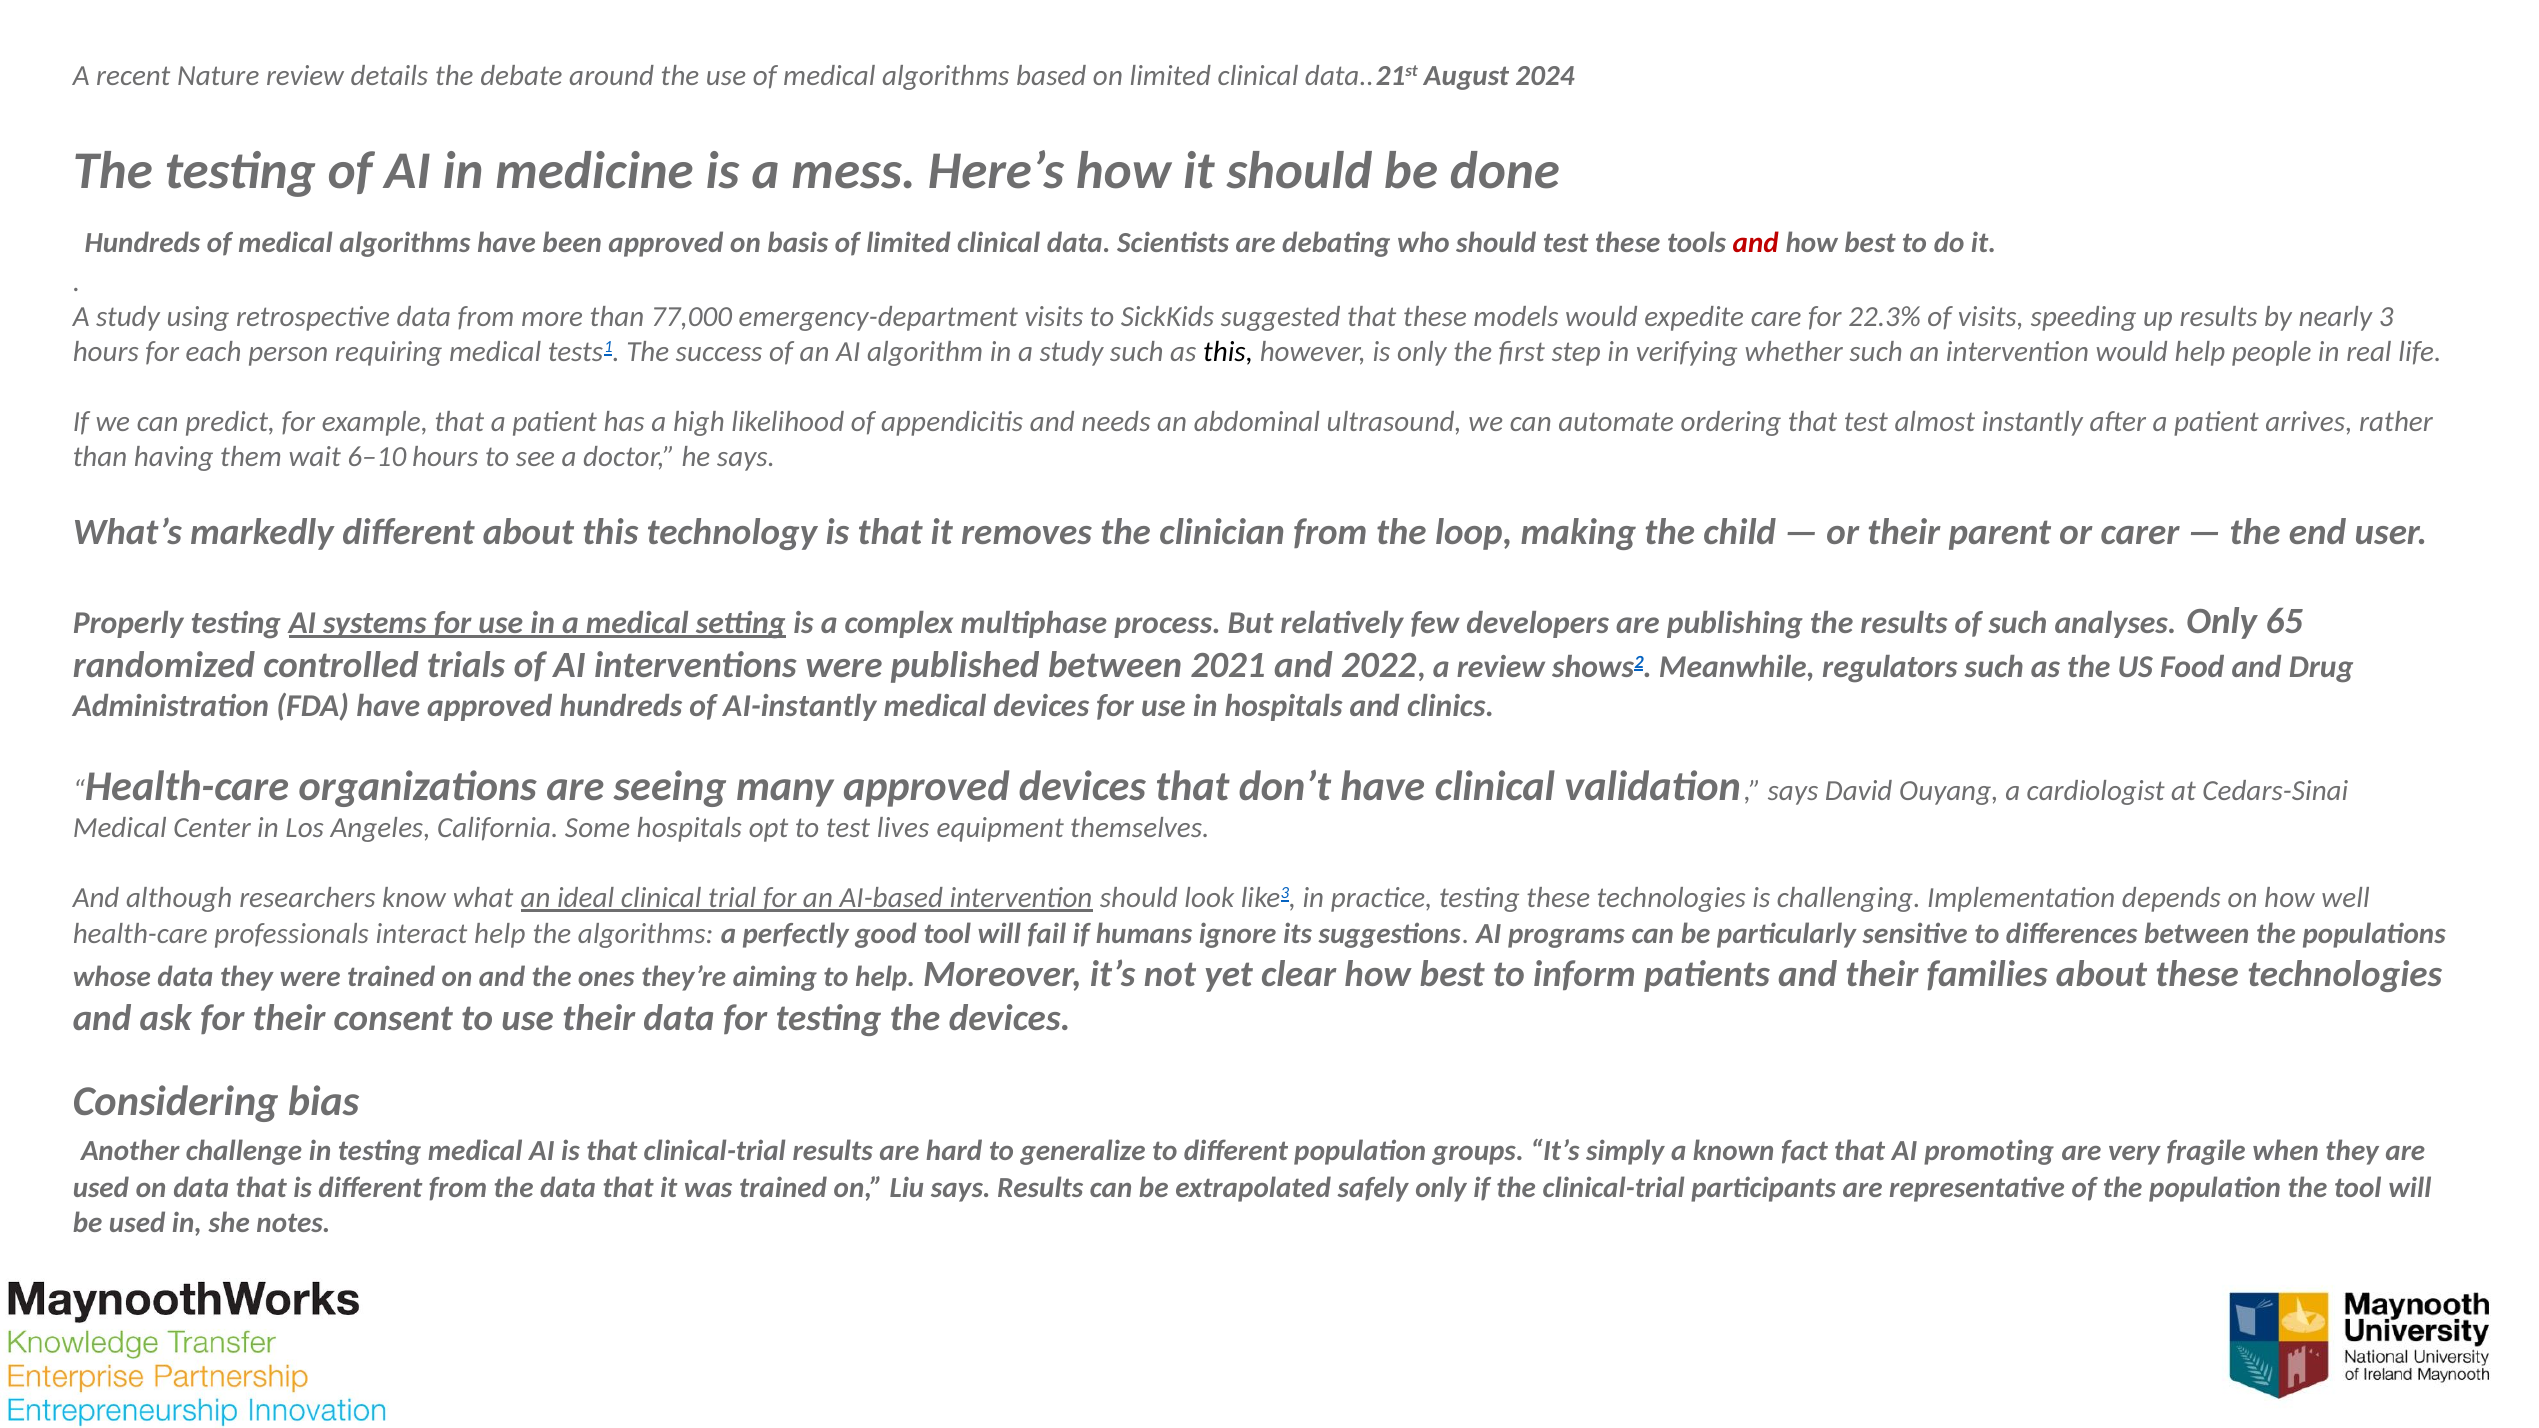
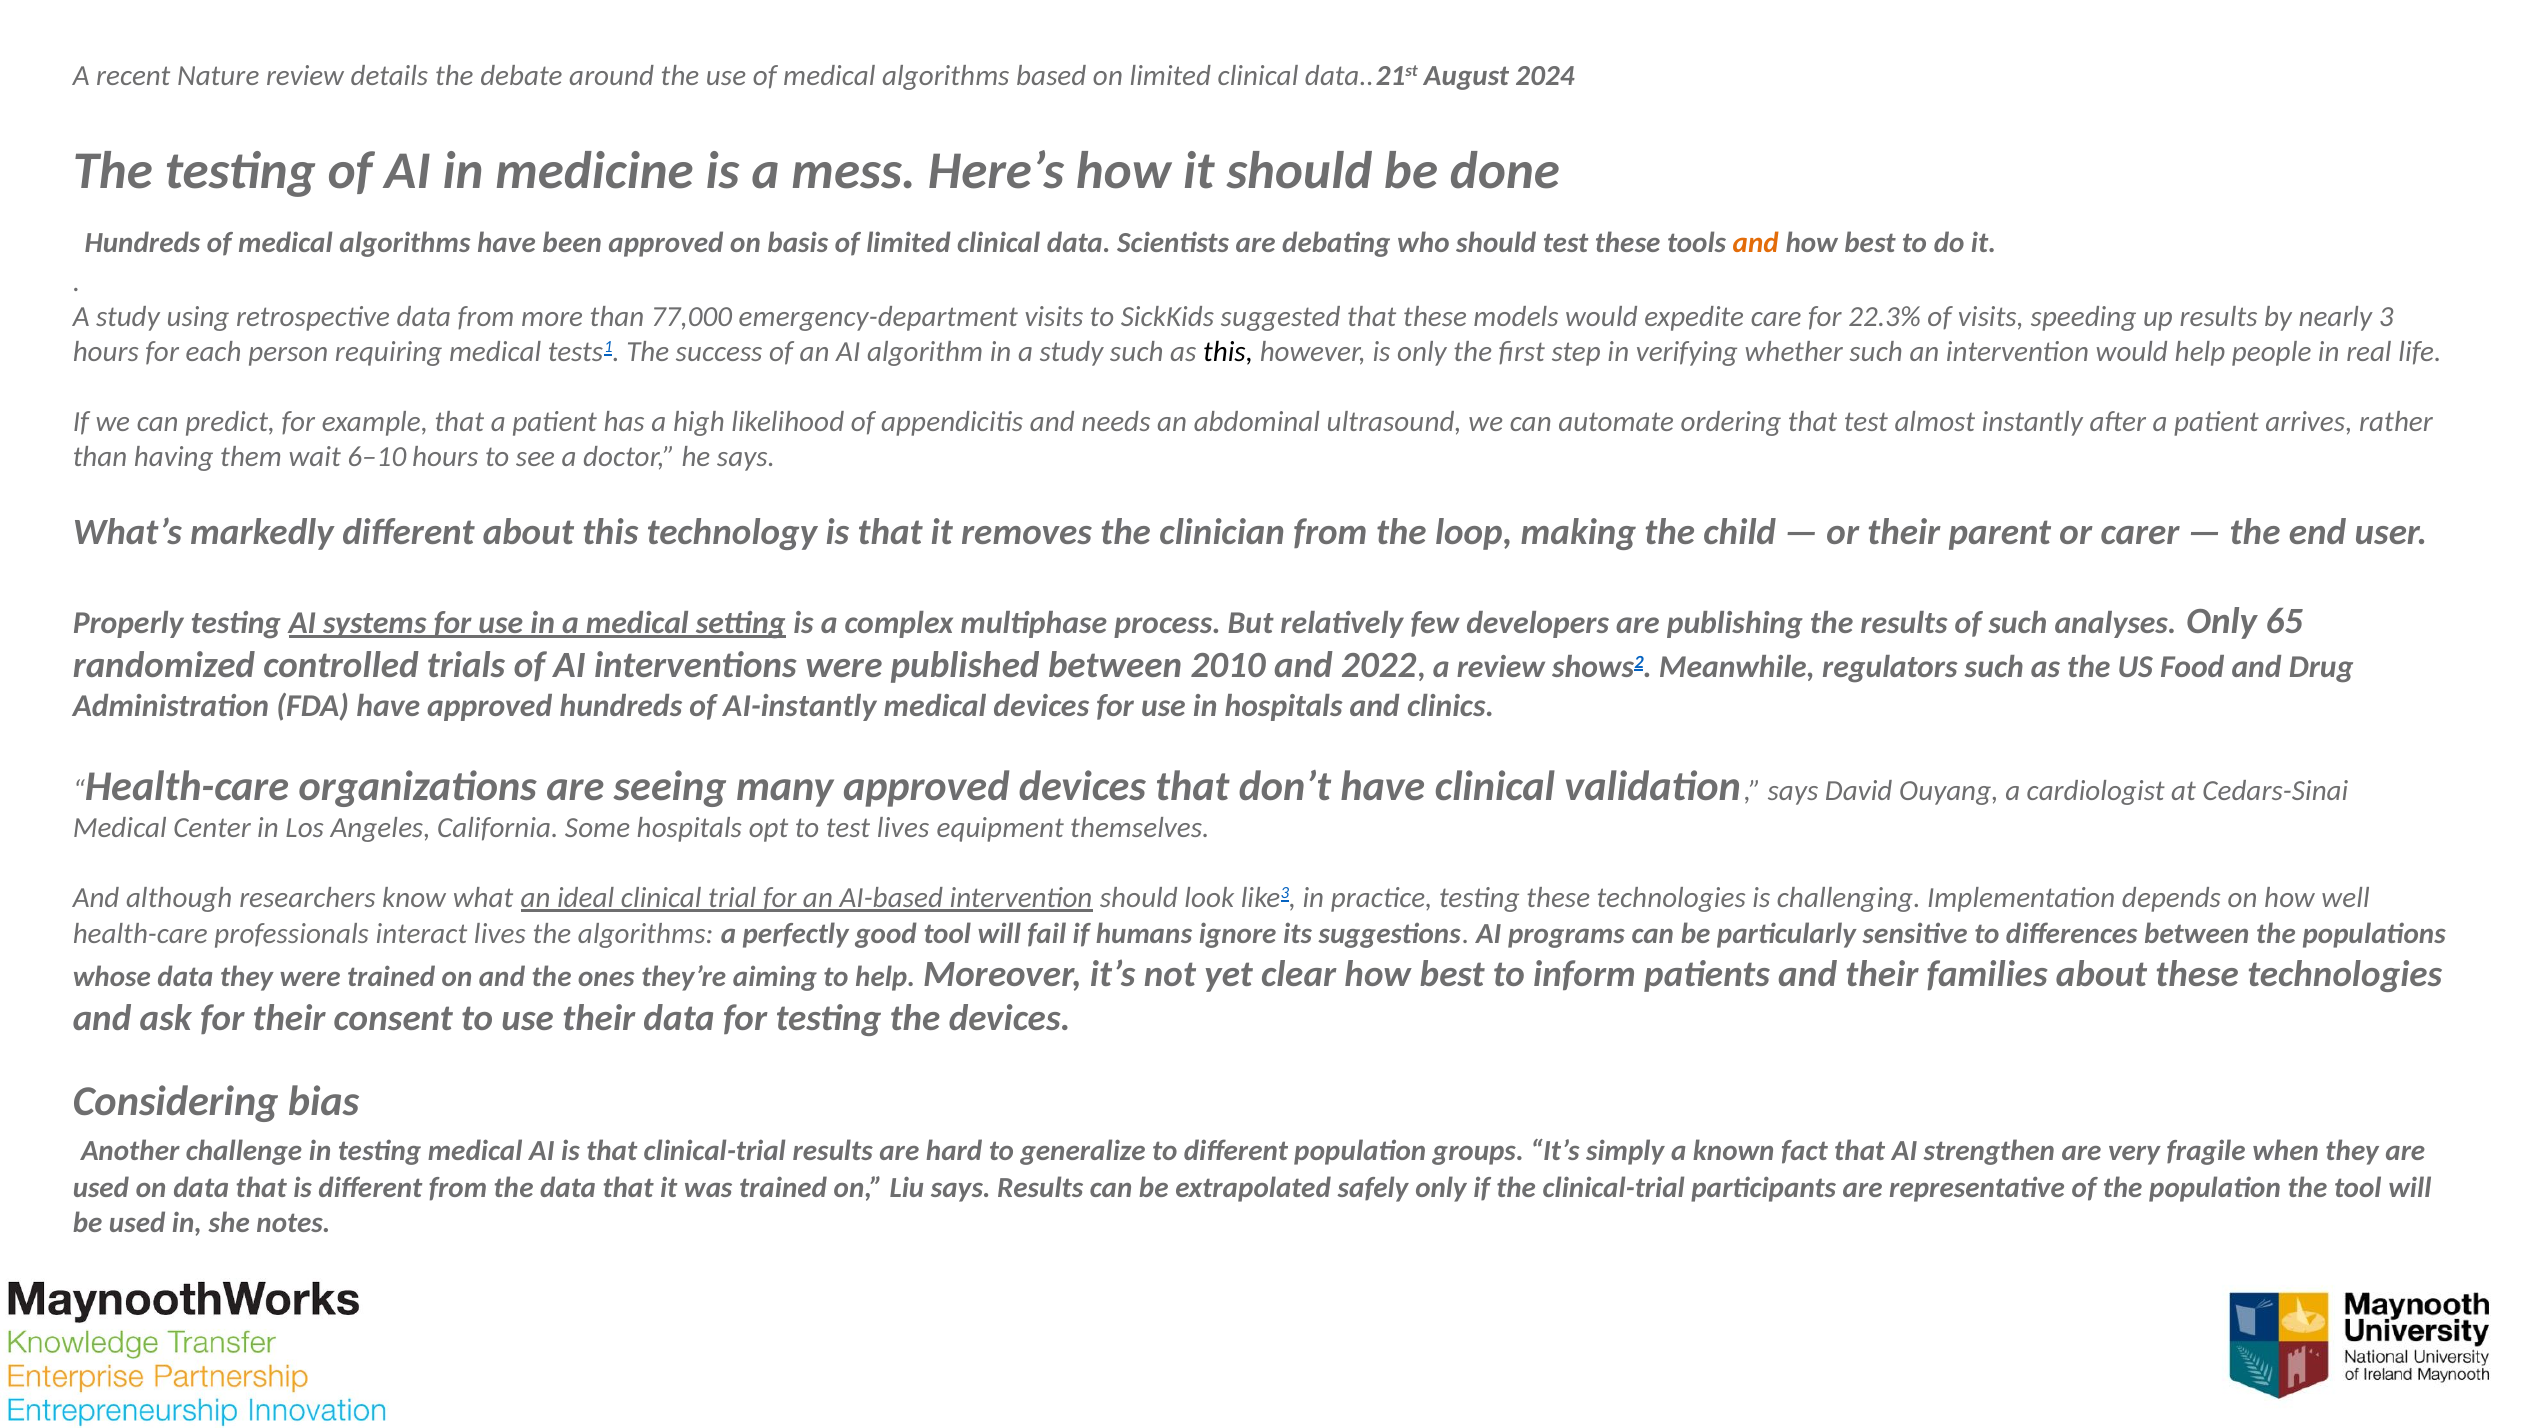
and at (1756, 243) colour: red -> orange
2021: 2021 -> 2010
interact help: help -> lives
promoting: promoting -> strengthen
